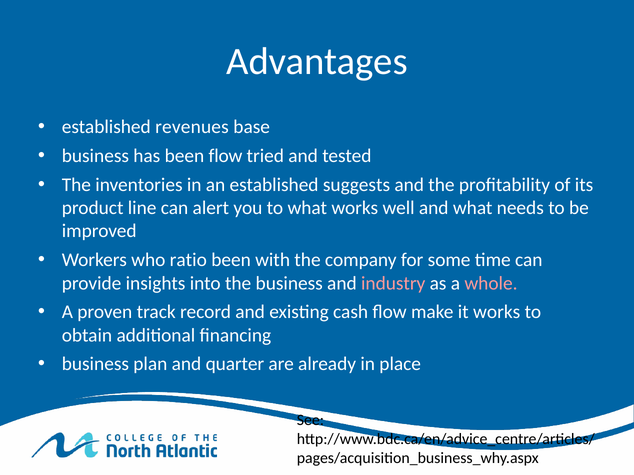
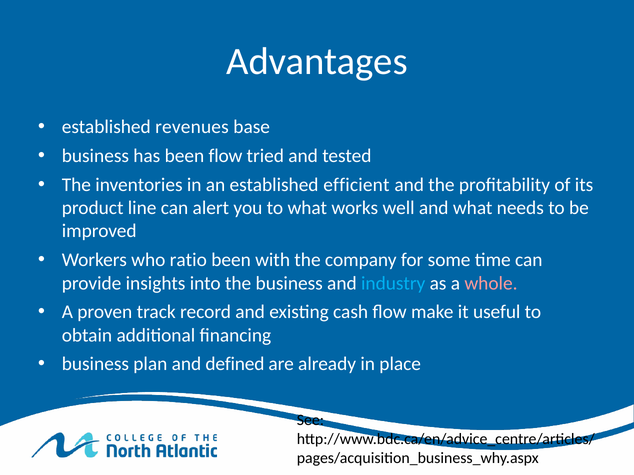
suggests: suggests -> efficient
industry colour: pink -> light blue
it works: works -> useful
quarter: quarter -> defined
